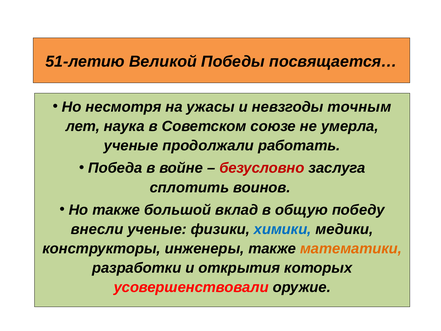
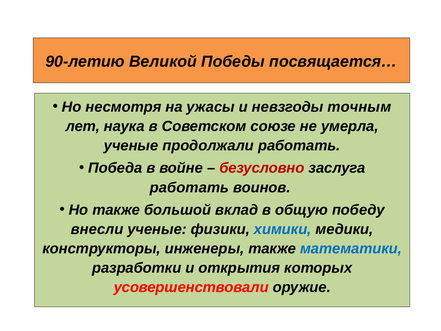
51-летию: 51-летию -> 90-летию
сплотить at (189, 187): сплотить -> работать
математики colour: orange -> blue
